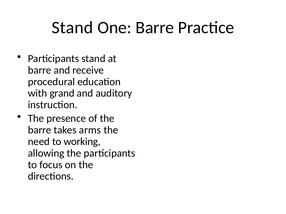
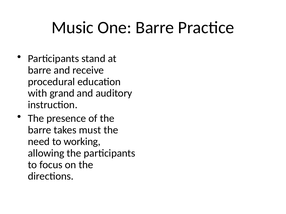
Stand at (72, 28): Stand -> Music
arms: arms -> must
